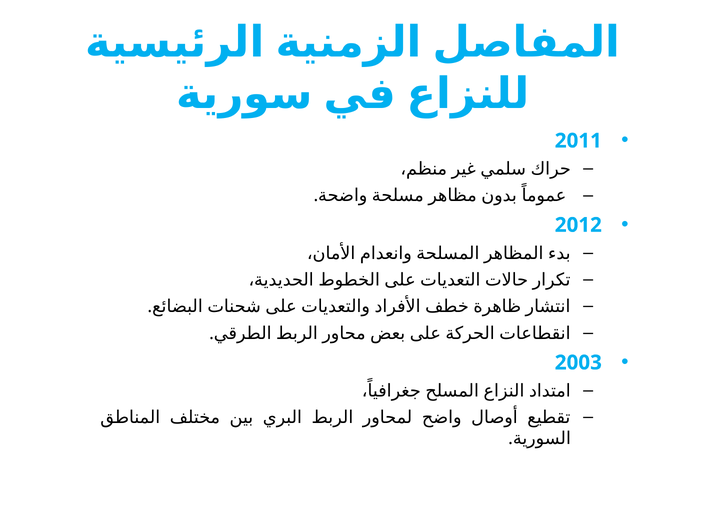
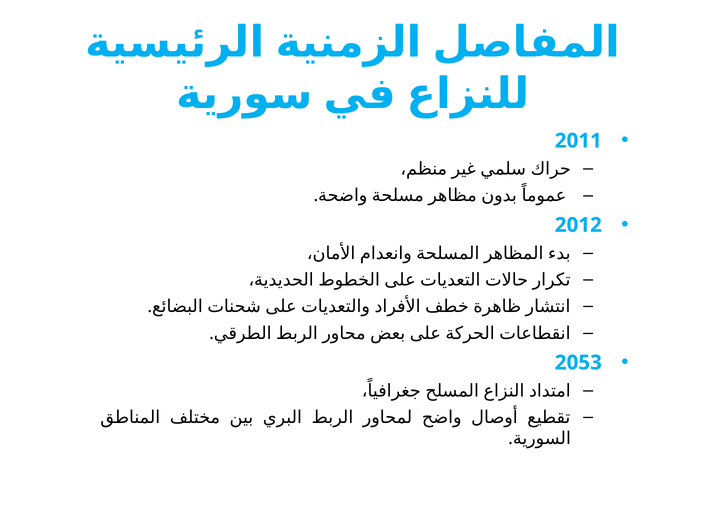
2003: 2003 -> 2053
